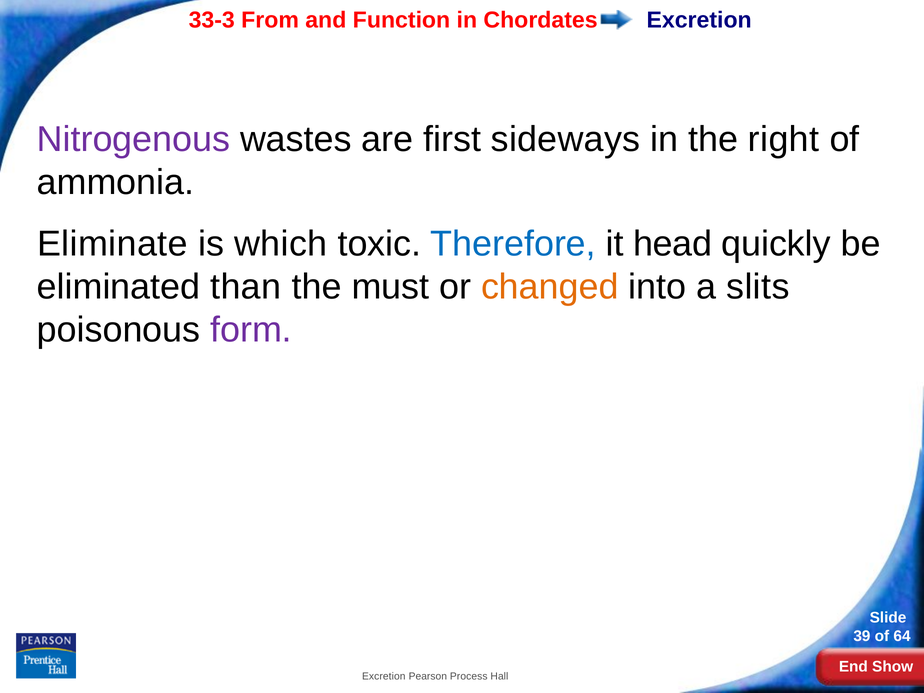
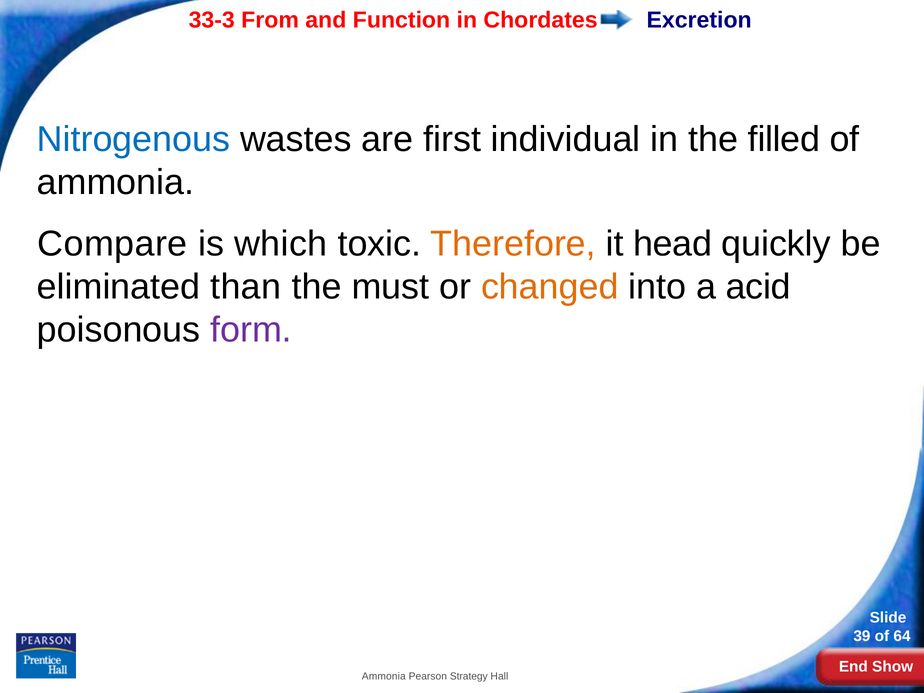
Nitrogenous colour: purple -> blue
sideways: sideways -> individual
right: right -> filled
Eliminate: Eliminate -> Compare
Therefore colour: blue -> orange
slits: slits -> acid
Excretion at (384, 676): Excretion -> Ammonia
Process: Process -> Strategy
